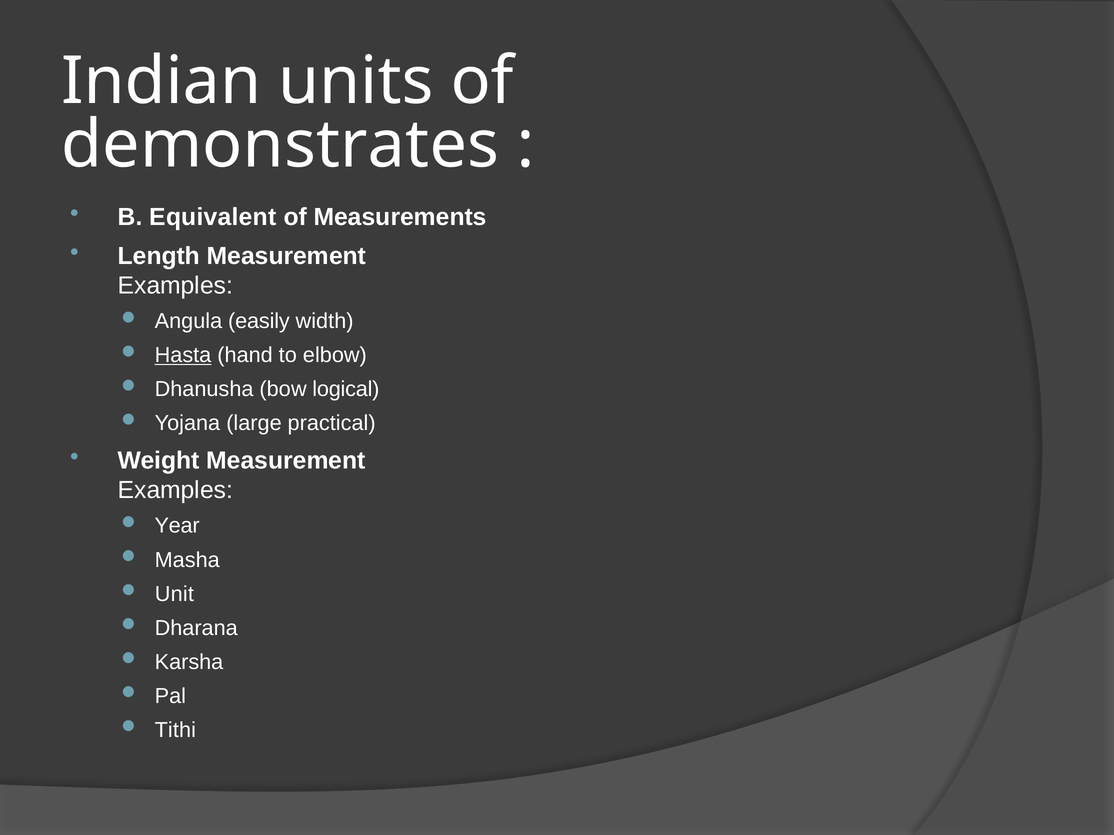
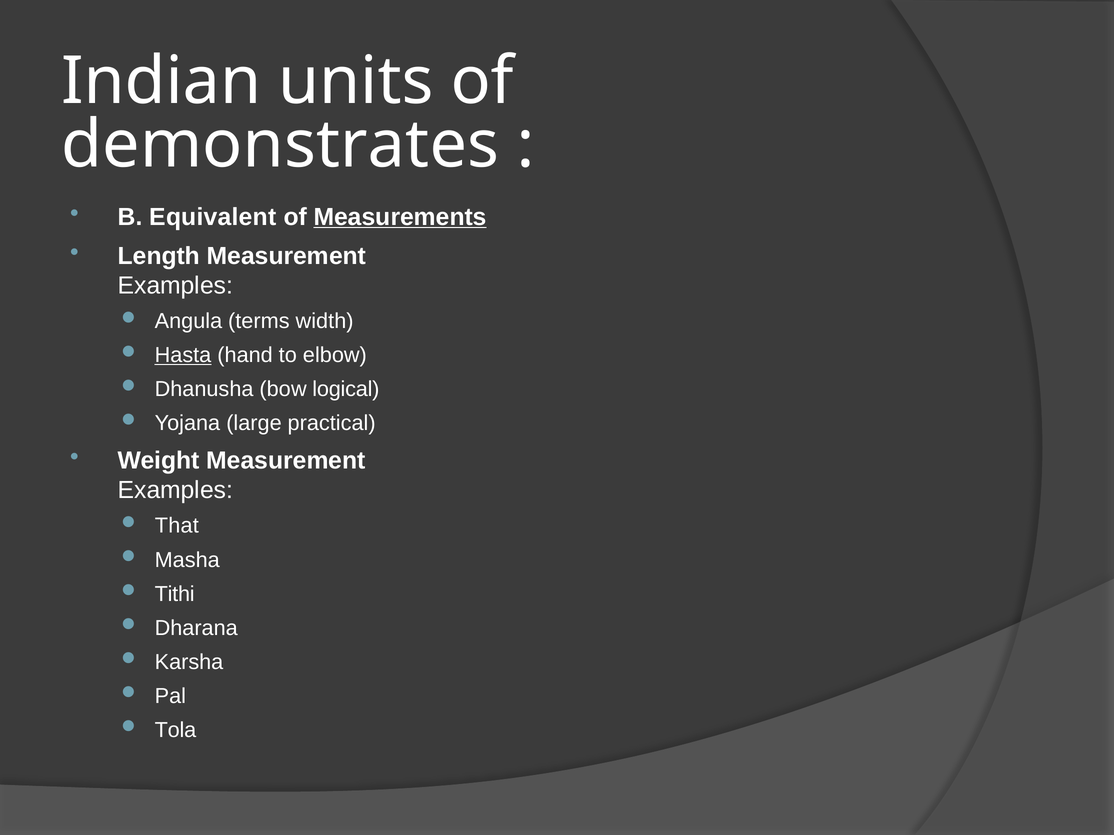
Measurements underline: none -> present
easily: easily -> terms
Year: Year -> That
Unit: Unit -> Tithi
Tithi: Tithi -> Tola
